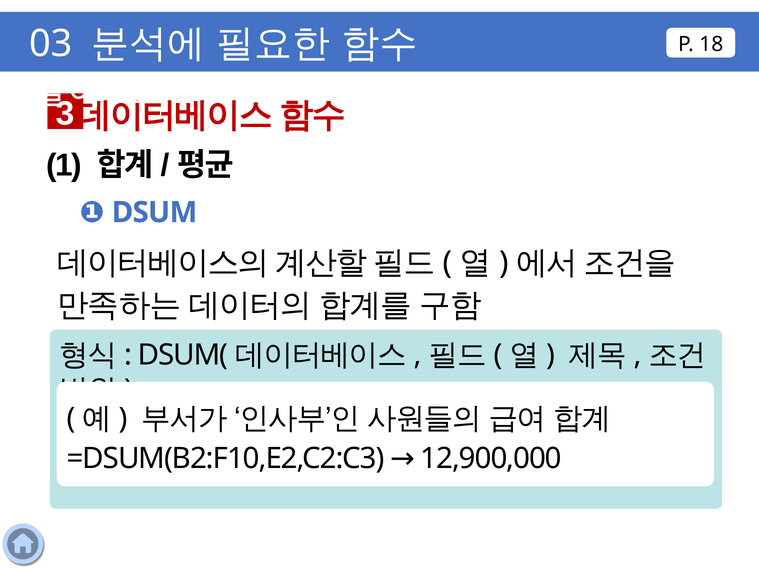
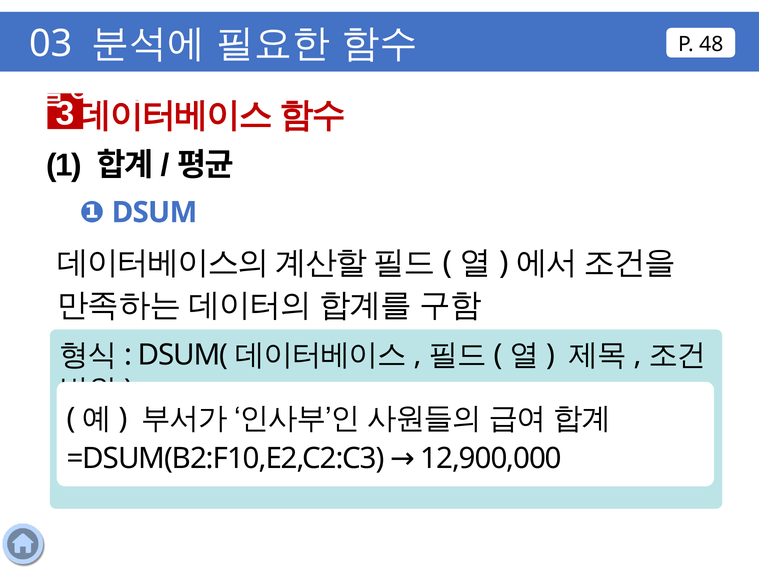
18: 18 -> 48
